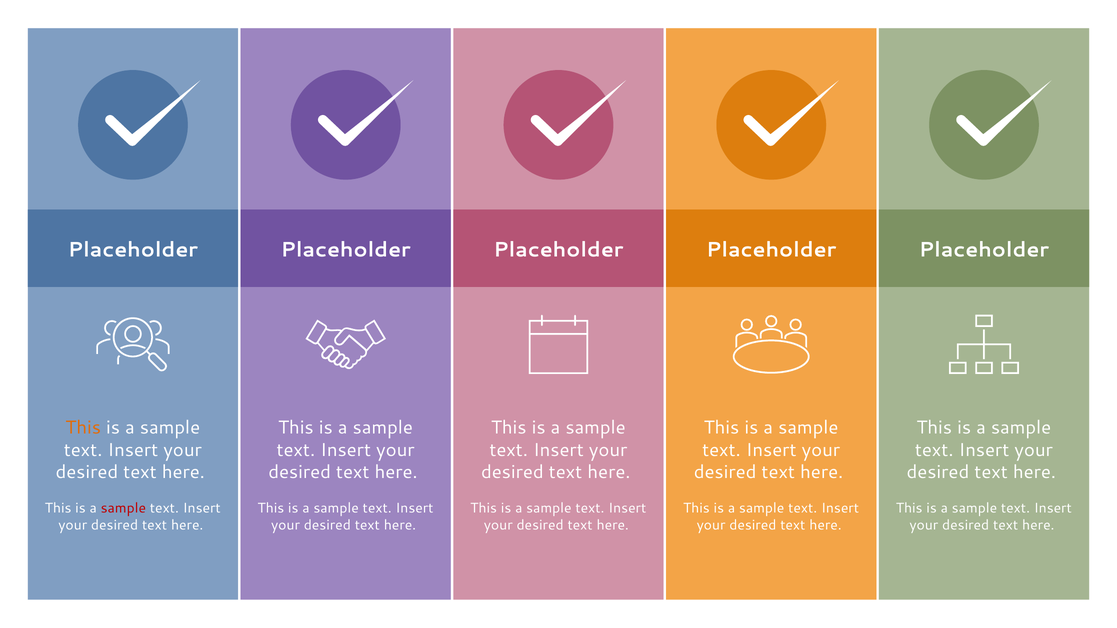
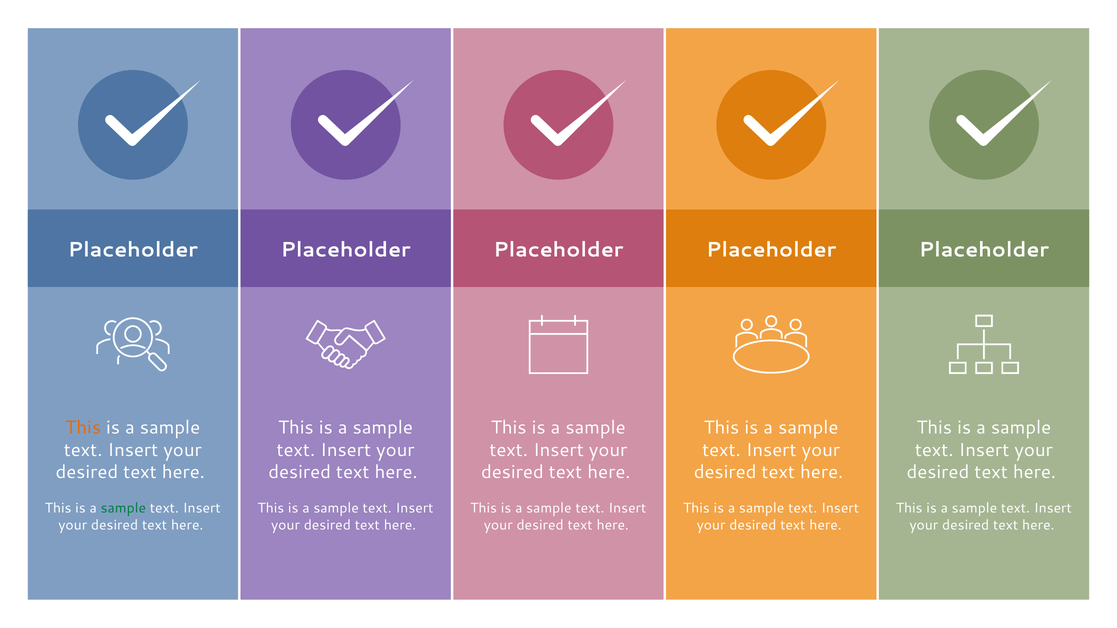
sample at (123, 509) colour: red -> green
